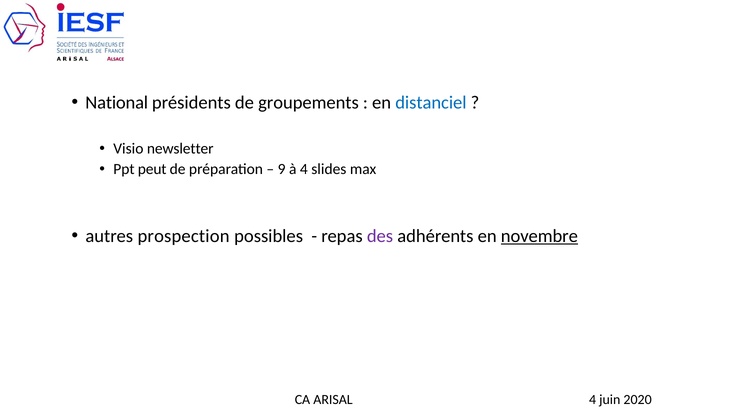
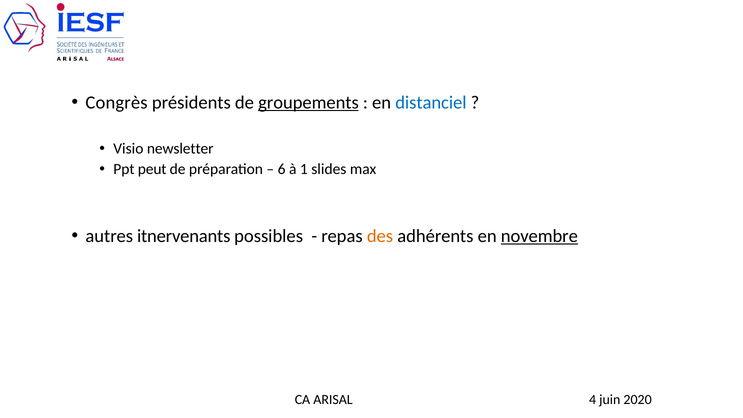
National: National -> Congrès
groupements underline: none -> present
9: 9 -> 6
à 4: 4 -> 1
prospection: prospection -> itnervenants
des colour: purple -> orange
